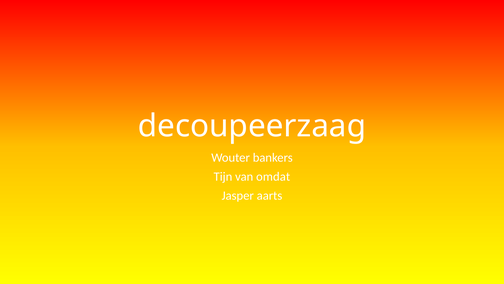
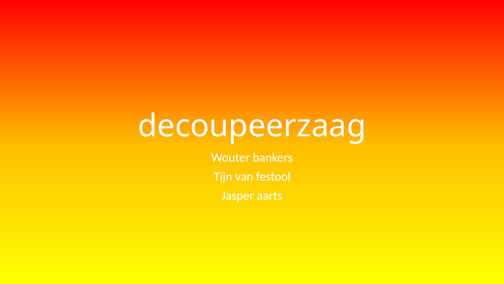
omdat: omdat -> festool
